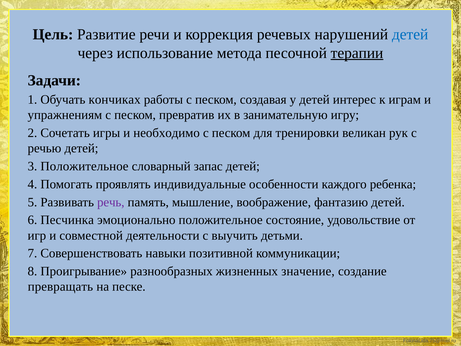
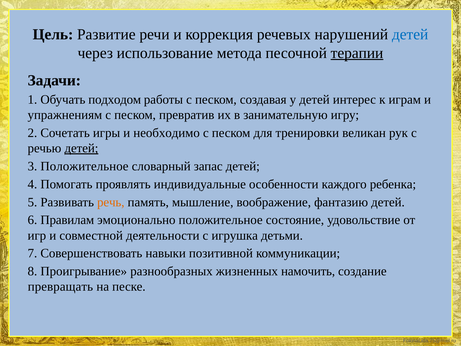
кончиках: кончиках -> подходом
детей at (81, 148) underline: none -> present
речь colour: purple -> orange
Песчинка: Песчинка -> Правилам
выучить: выучить -> игрушка
значение: значение -> намочить
